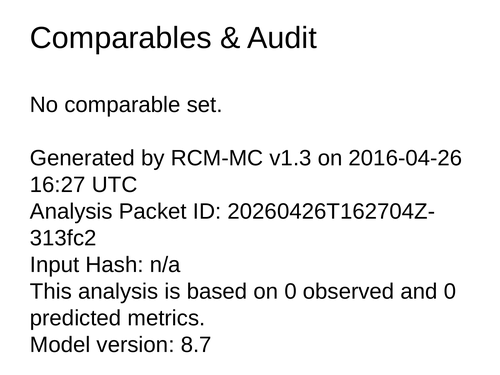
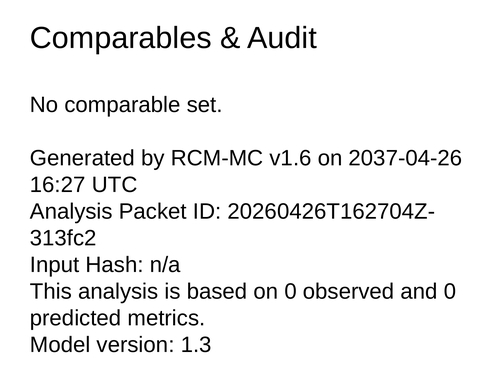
v1.3: v1.3 -> v1.6
2016-04-26: 2016-04-26 -> 2037-04-26
8.7: 8.7 -> 1.3
